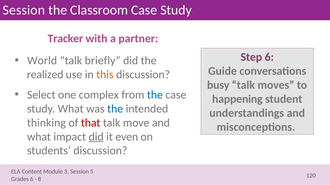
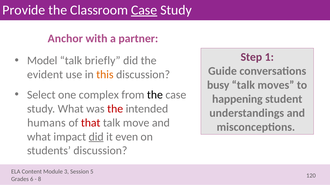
Session at (24, 10): Session -> Provide
Case at (144, 10) underline: none -> present
Tracker: Tracker -> Anchor
Step 6: 6 -> 1
World: World -> Model
realized: realized -> evident
the at (155, 95) colour: blue -> black
the at (115, 109) colour: blue -> red
thinking: thinking -> humans
